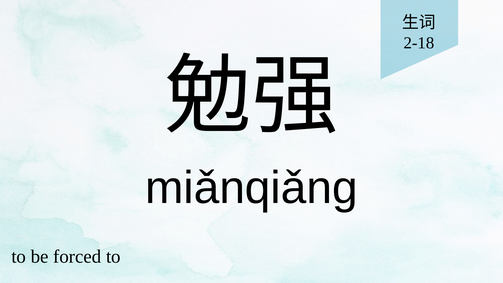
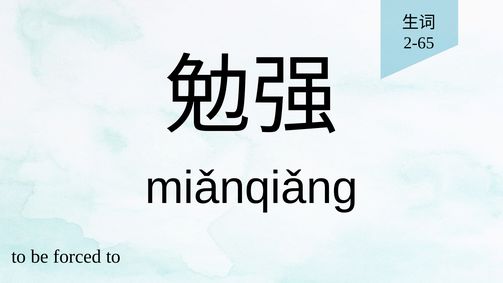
2-18: 2-18 -> 2-65
